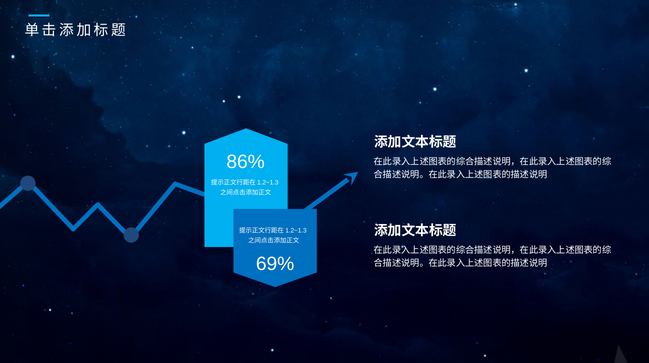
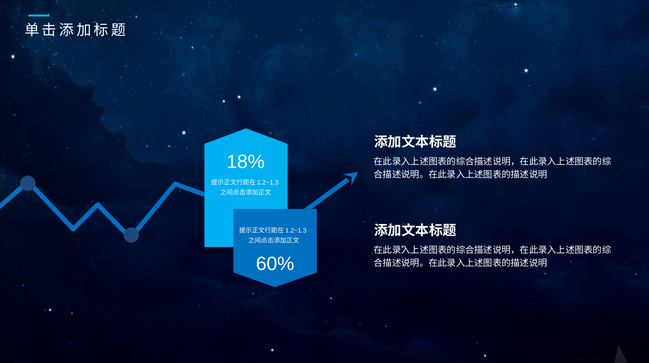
86%: 86% -> 18%
69%: 69% -> 60%
